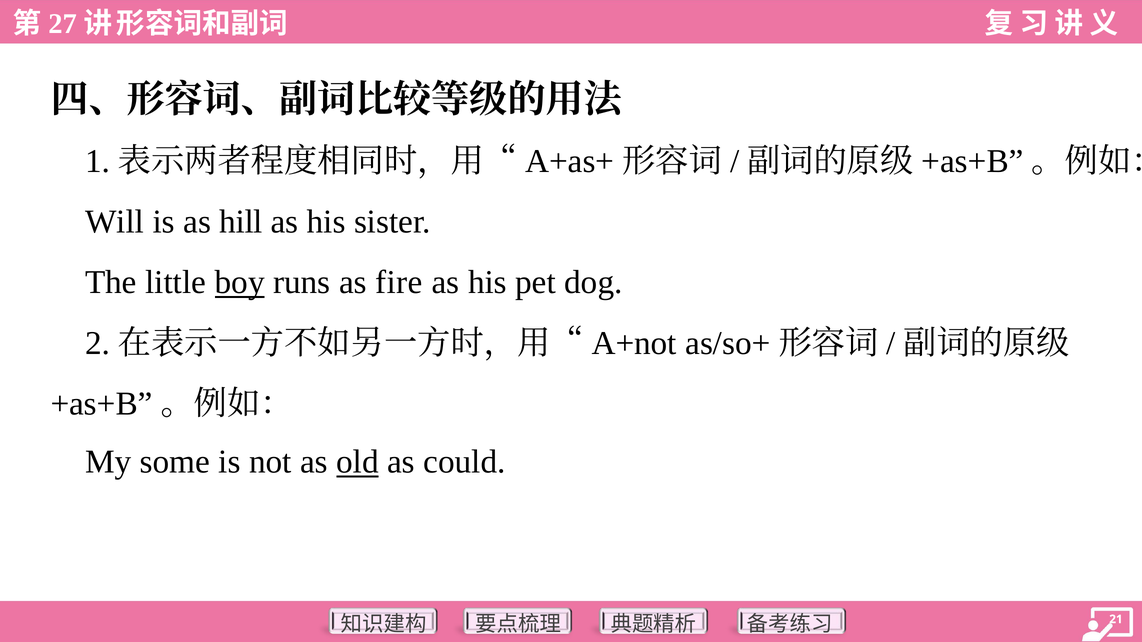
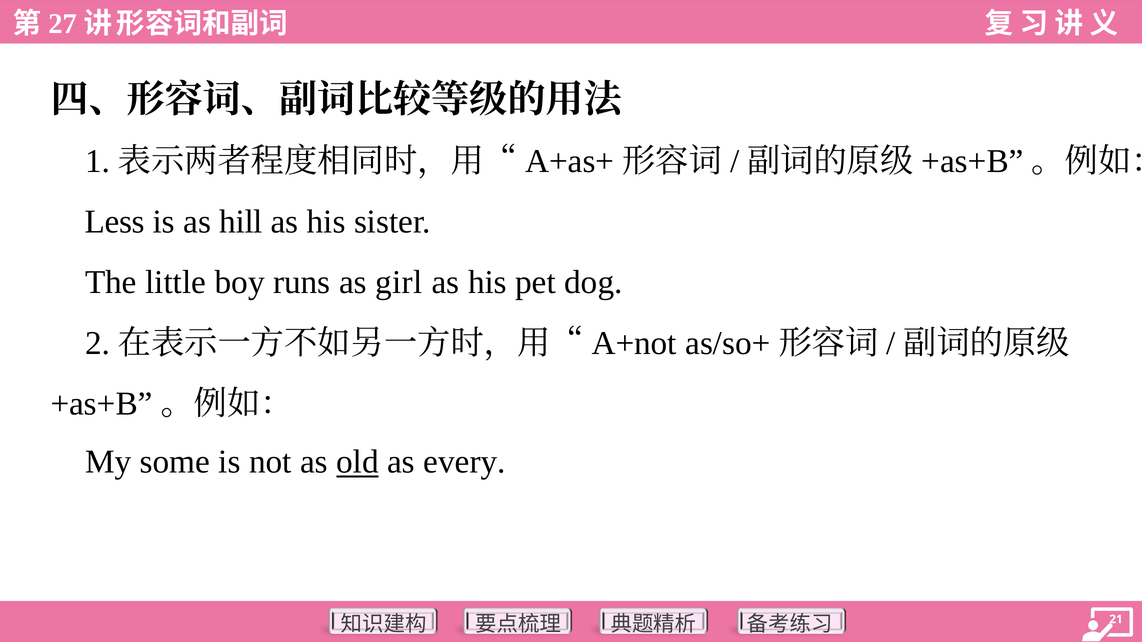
Will: Will -> Less
boy underline: present -> none
fire: fire -> girl
could: could -> every
